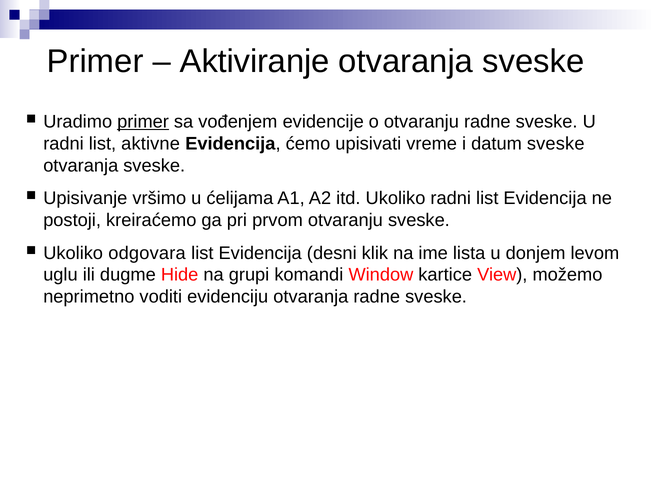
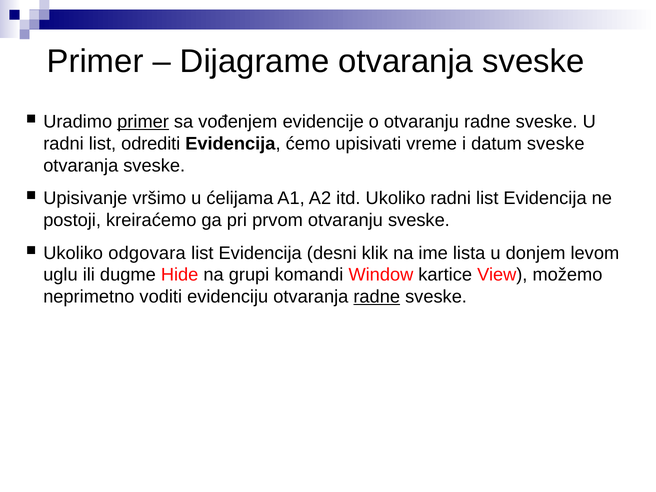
Aktiviranje: Aktiviranje -> Dijagrame
aktivne: aktivne -> odrediti
radne at (377, 297) underline: none -> present
